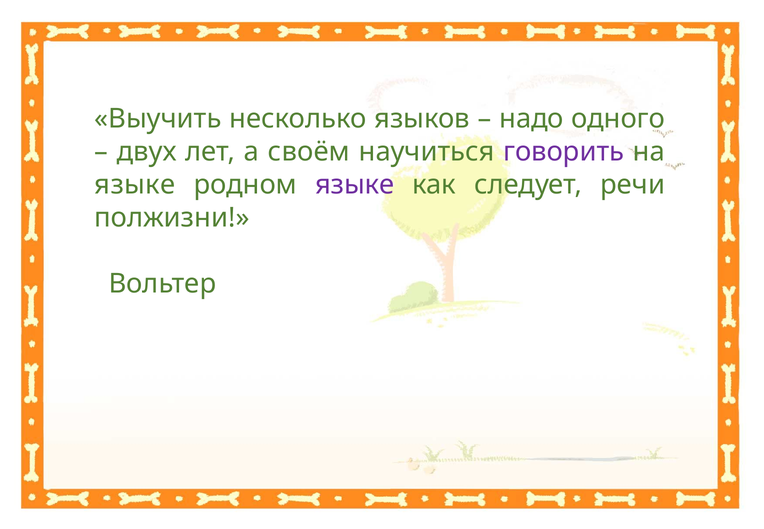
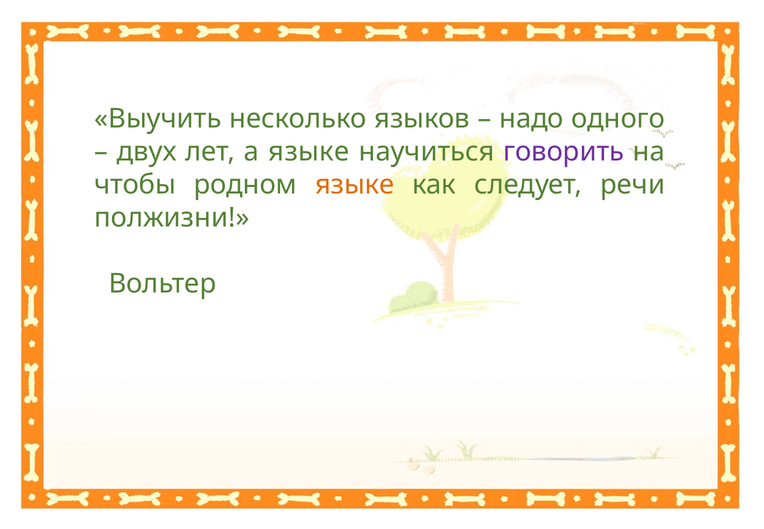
а своём: своём -> языке
языке at (135, 185): языке -> чтобы
языке at (355, 185) colour: purple -> orange
